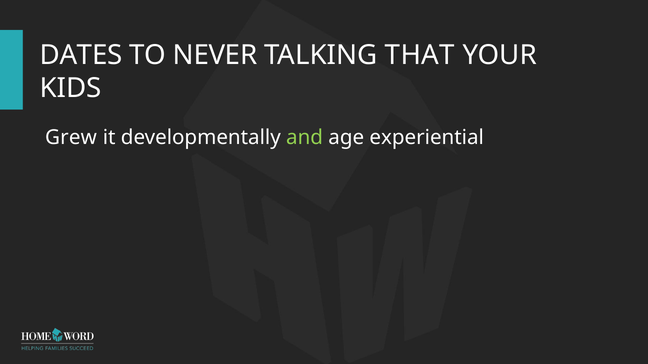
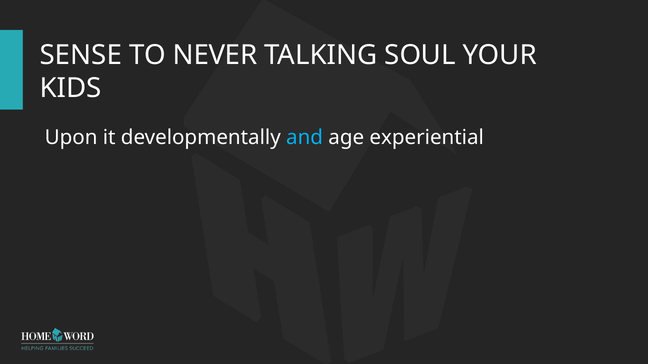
DATES: DATES -> SENSE
THAT: THAT -> SOUL
Grew: Grew -> Upon
and colour: light green -> light blue
